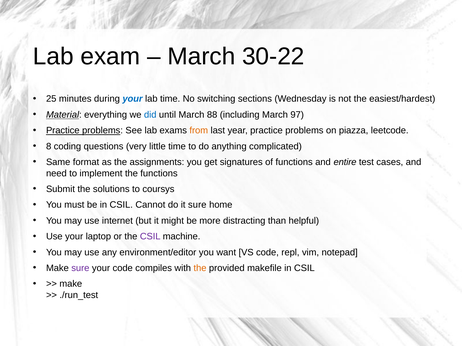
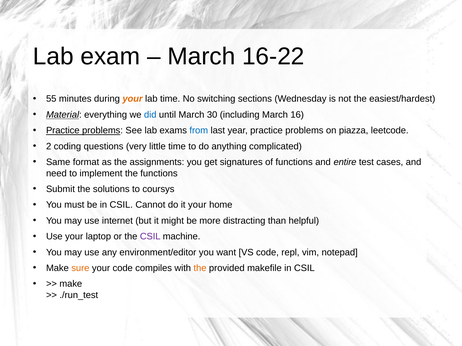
30-22: 30-22 -> 16-22
25: 25 -> 55
your at (133, 99) colour: blue -> orange
88: 88 -> 30
97: 97 -> 16
from colour: orange -> blue
8: 8 -> 2
it sure: sure -> your
sure at (80, 268) colour: purple -> orange
